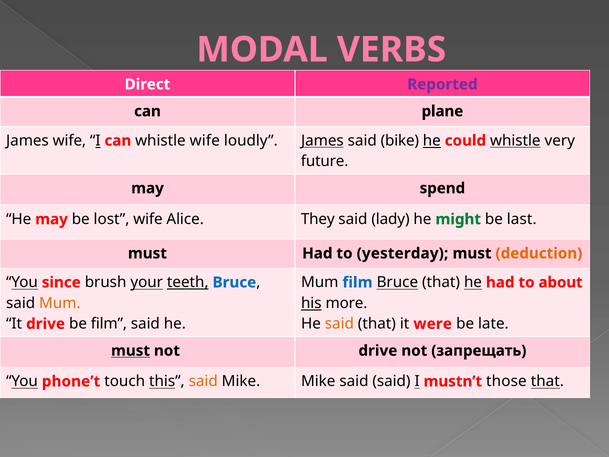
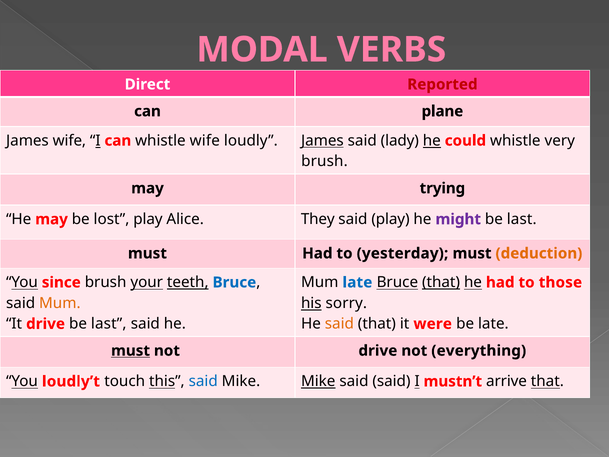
Reported colour: purple -> red
bike: bike -> lady
whistle at (515, 141) underline: present -> none
future at (325, 161): future -> brush
spend: spend -> trying
lost wife: wife -> play
said lady: lady -> play
might colour: green -> purple
Mum film: film -> late
that at (441, 282) underline: none -> present
about: about -> those
more: more -> sorry
film at (109, 324): film -> last
запрещать: запрещать -> everything
phone’t: phone’t -> loudly’t
said at (203, 381) colour: orange -> blue
Mike at (318, 381) underline: none -> present
those: those -> arrive
